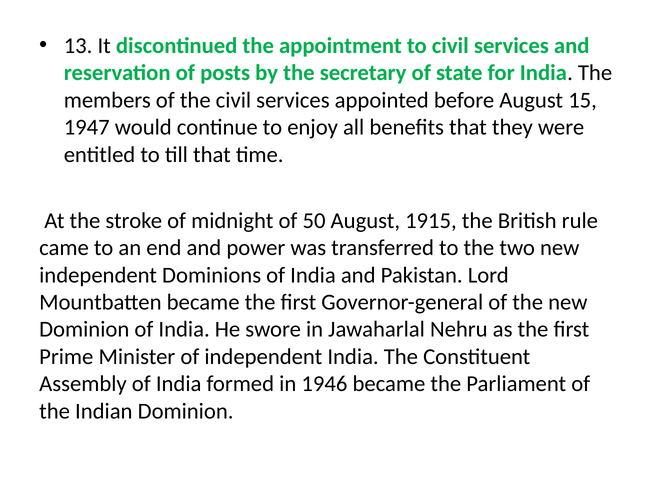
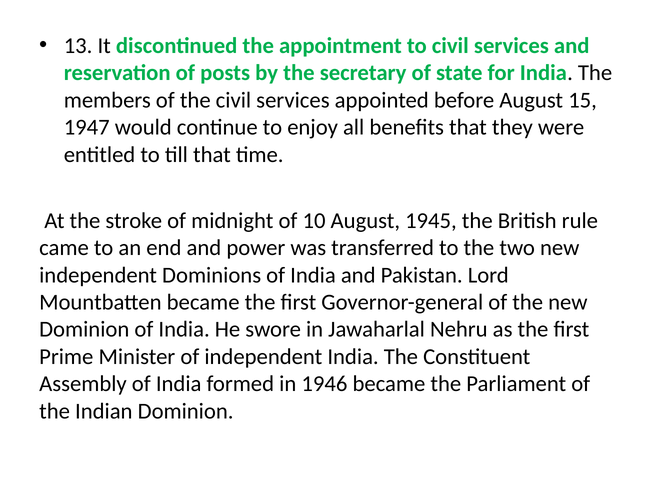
50: 50 -> 10
1915: 1915 -> 1945
